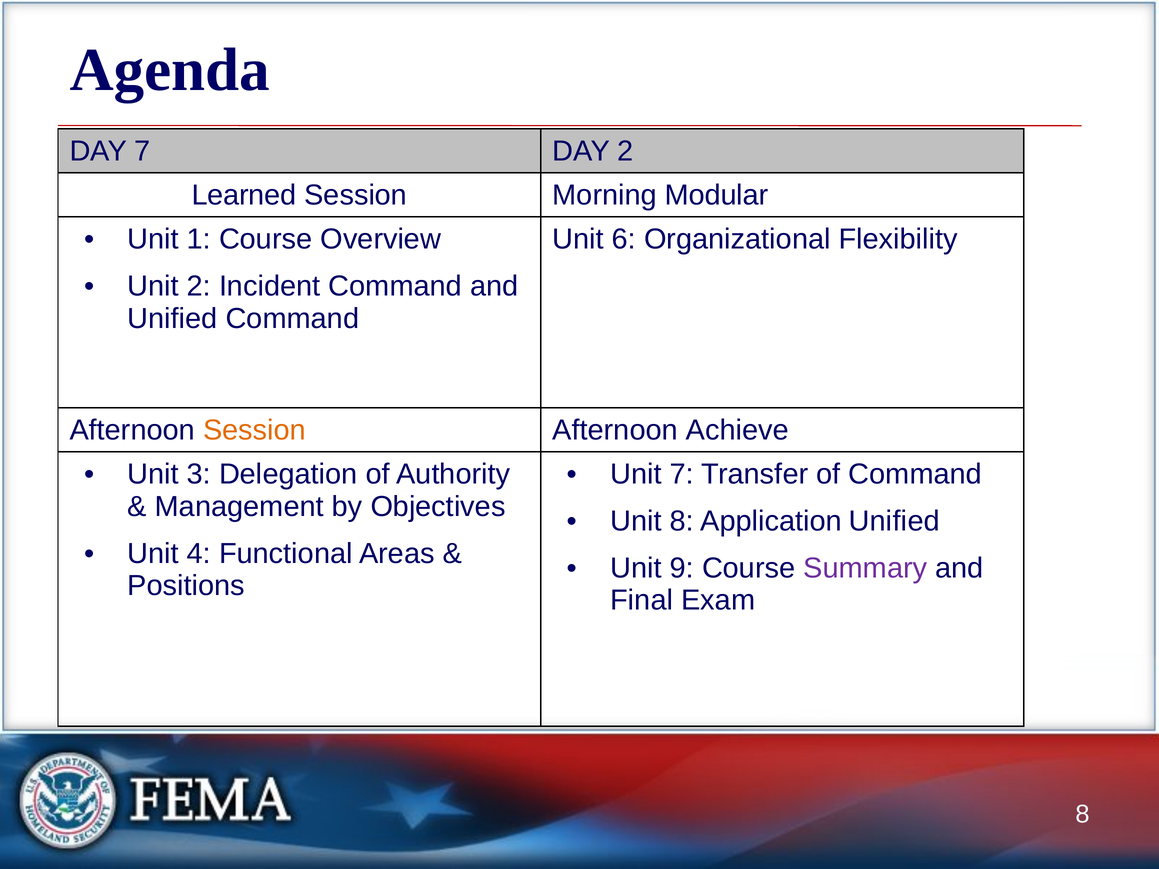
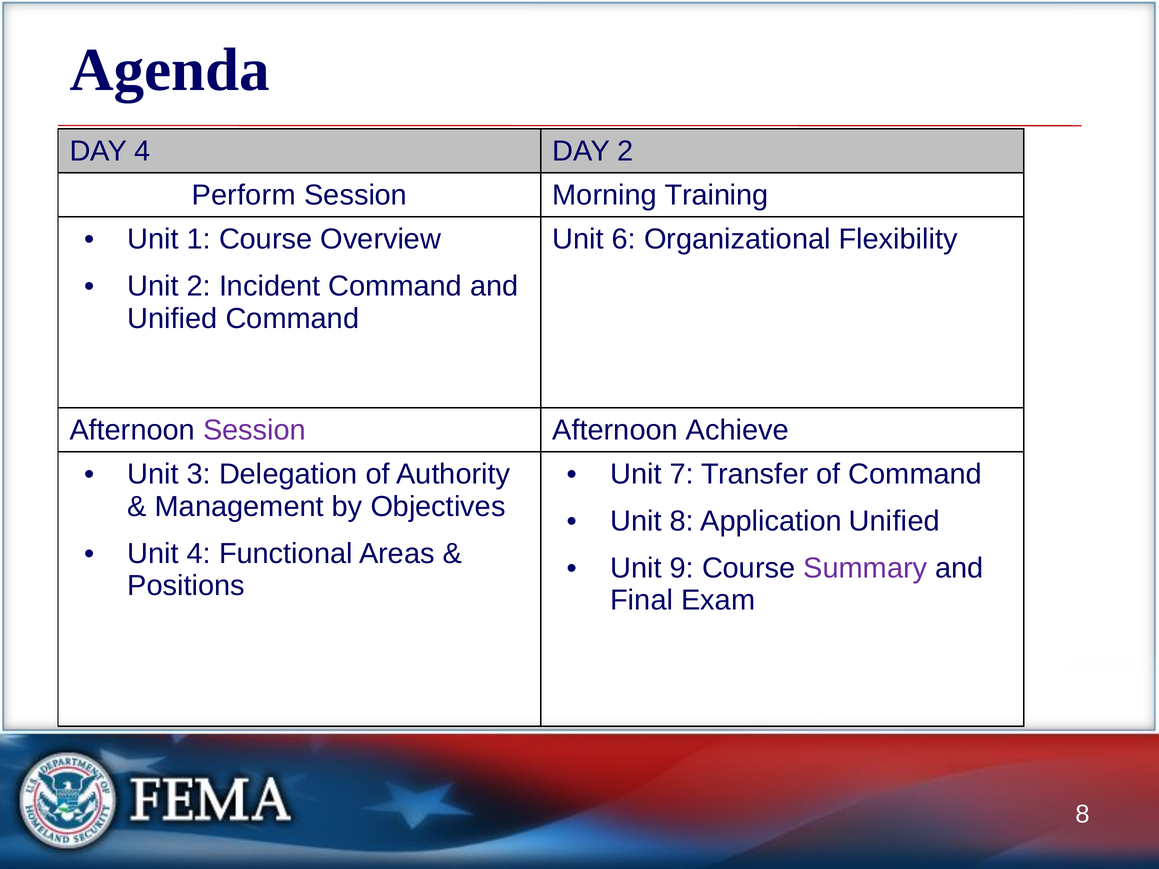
DAY 7: 7 -> 4
Learned: Learned -> Perform
Modular: Modular -> Training
Session at (255, 430) colour: orange -> purple
